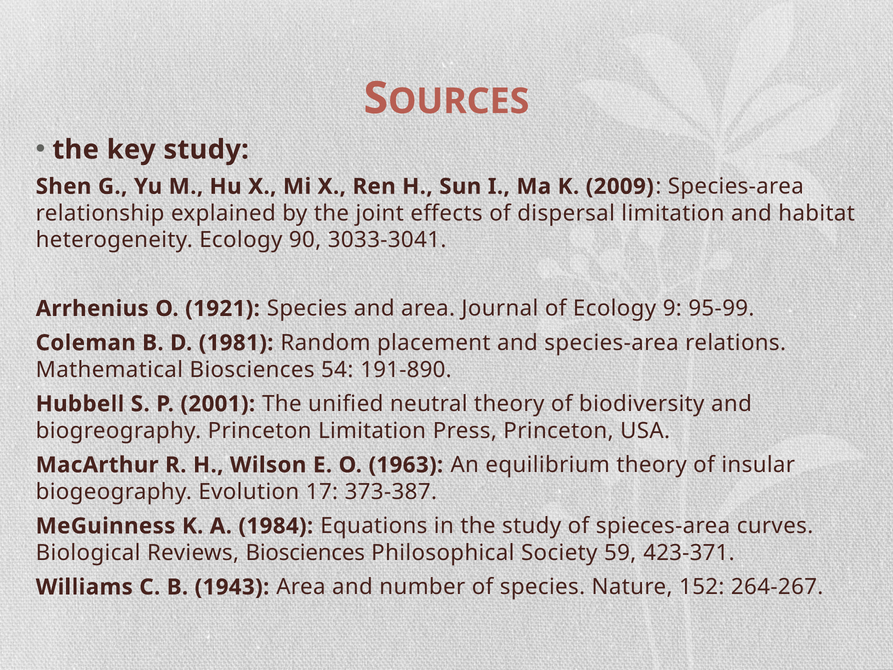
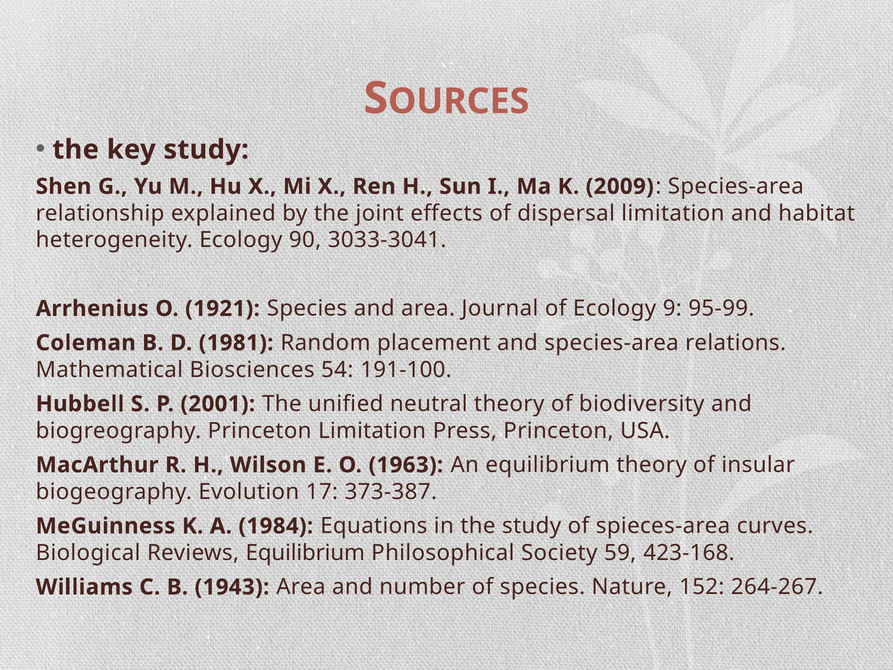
191-890: 191-890 -> 191-100
Reviews Biosciences: Biosciences -> Equilibrium
423-371: 423-371 -> 423-168
